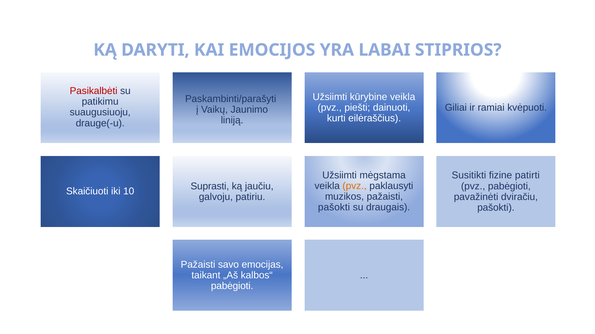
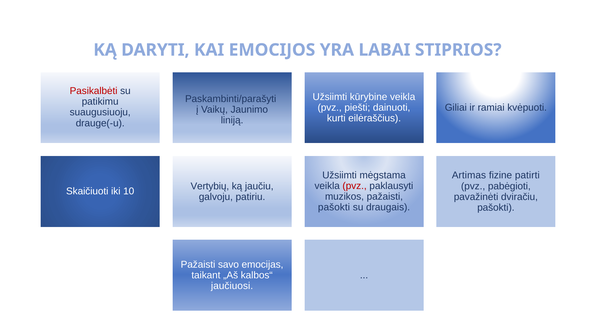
Susitikti: Susitikti -> Artimas
pvz at (355, 186) colour: orange -> red
Suprasti: Suprasti -> Vertybių
pabėgioti at (232, 286): pabėgioti -> jaučiuosi
